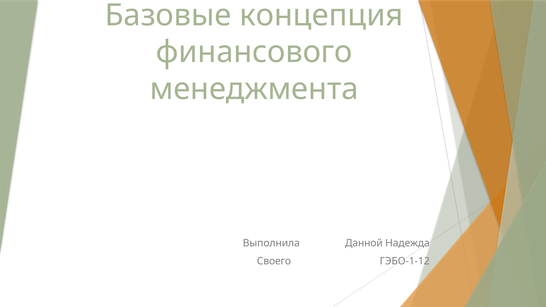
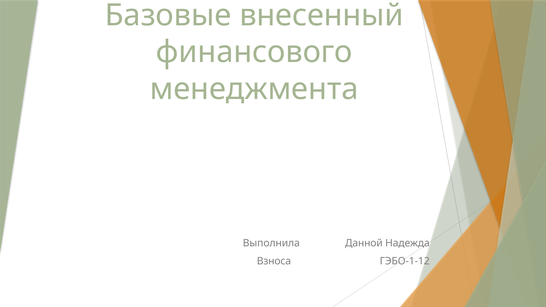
концепция: концепция -> внесенный
Своего: Своего -> Взноса
